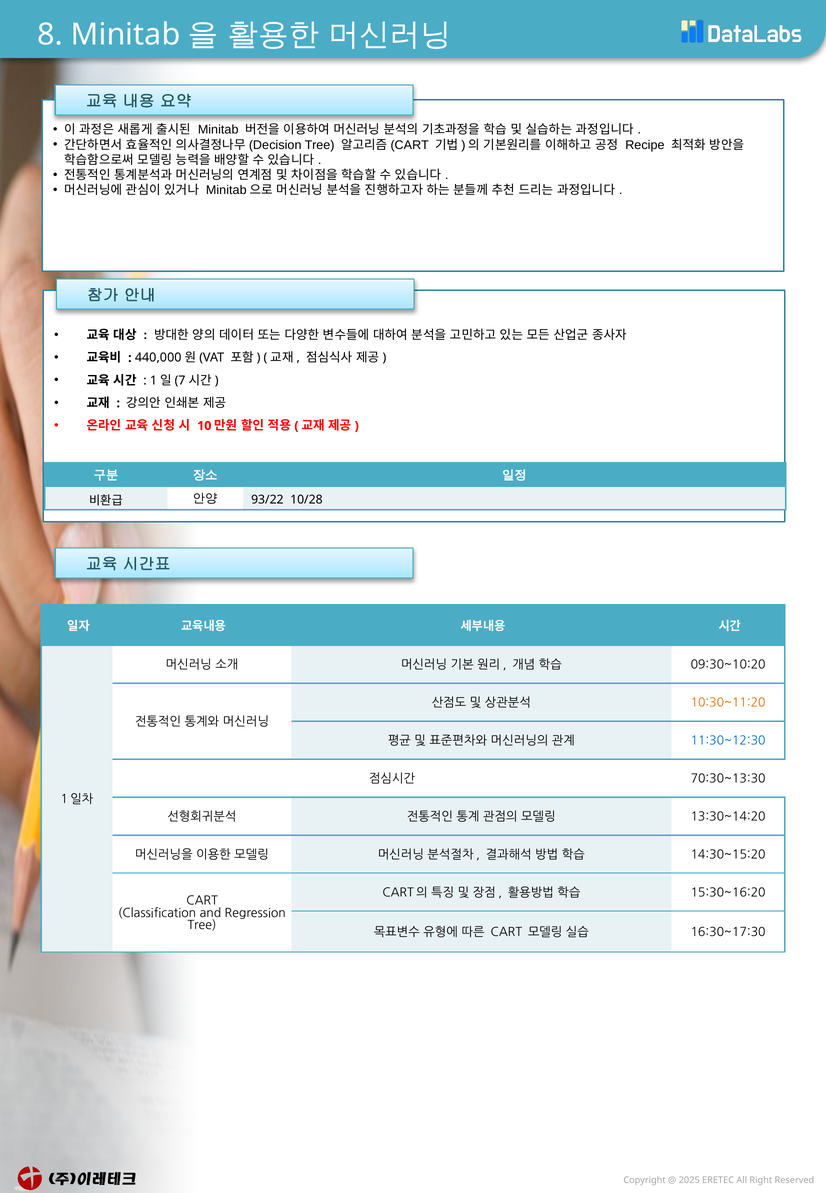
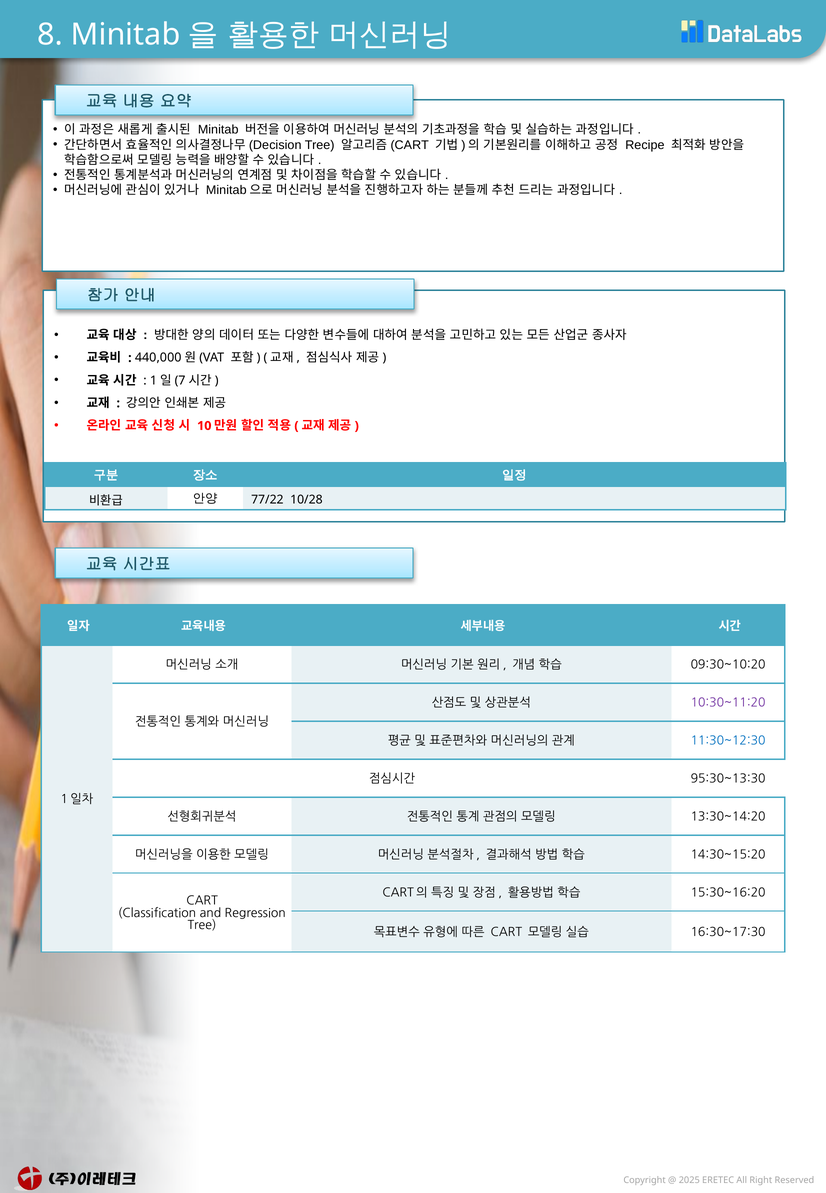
93/22: 93/22 -> 77/22
10:30~11:20 colour: orange -> purple
70:30~13:30: 70:30~13:30 -> 95:30~13:30
